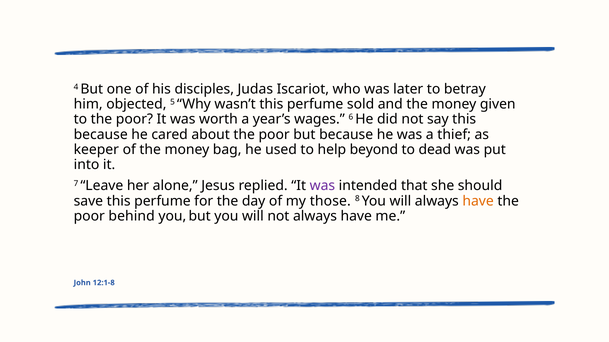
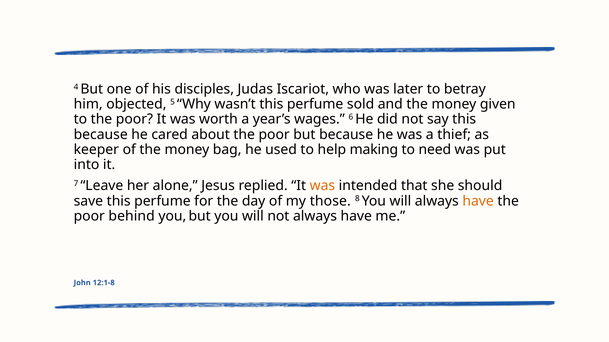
beyond: beyond -> making
dead: dead -> need
was at (322, 186) colour: purple -> orange
